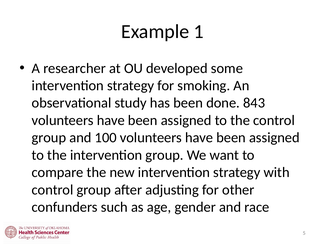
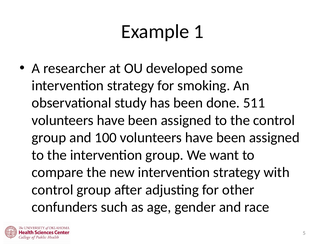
843: 843 -> 511
